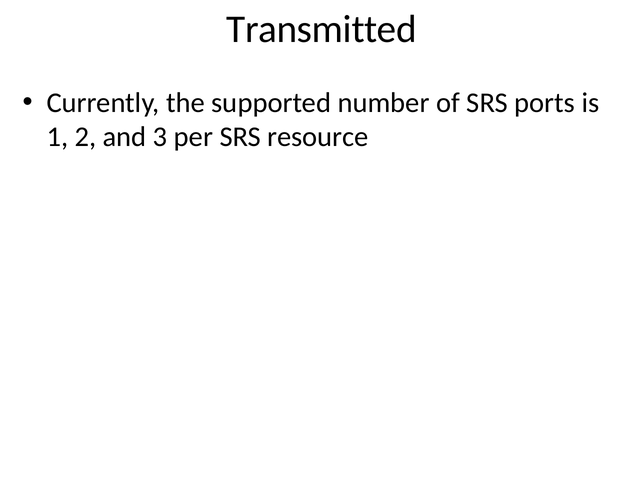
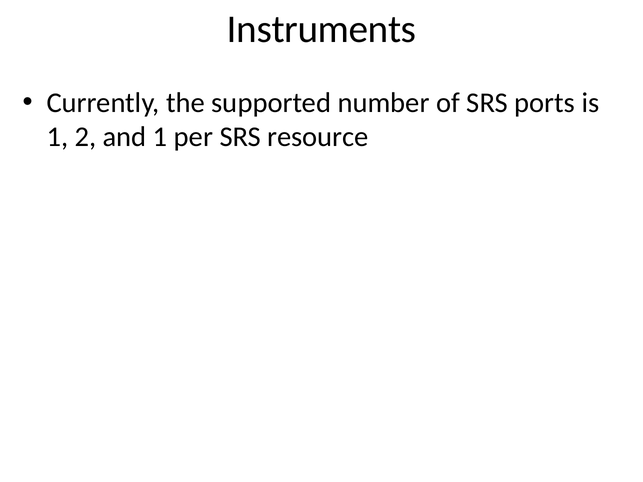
Transmitted: Transmitted -> Instruments
and 3: 3 -> 1
